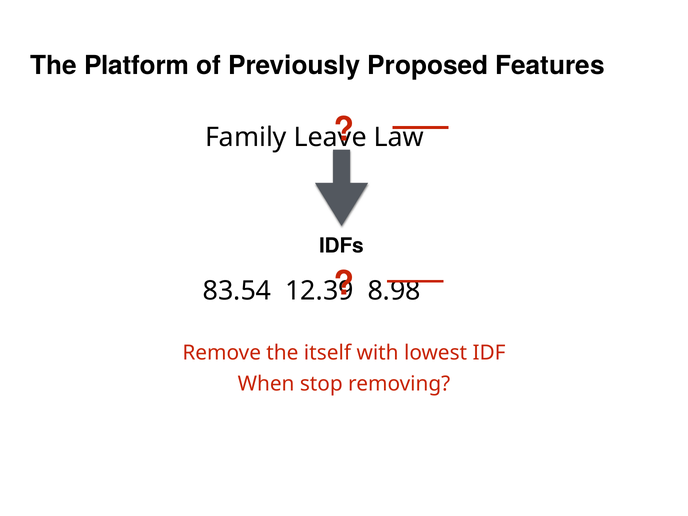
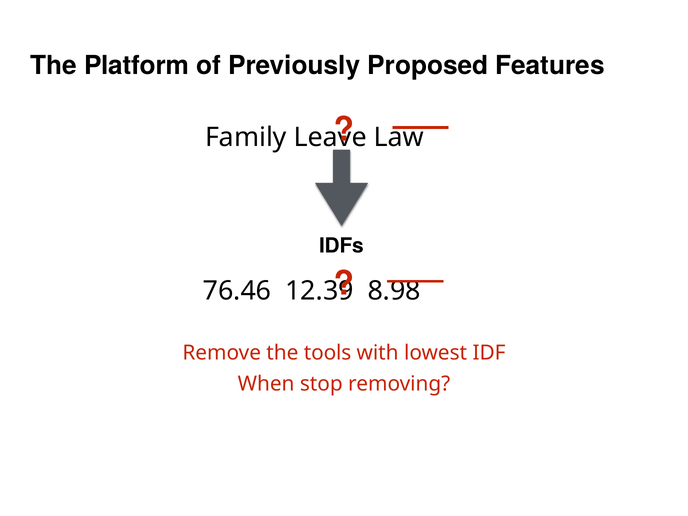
83.54: 83.54 -> 76.46
itself: itself -> tools
